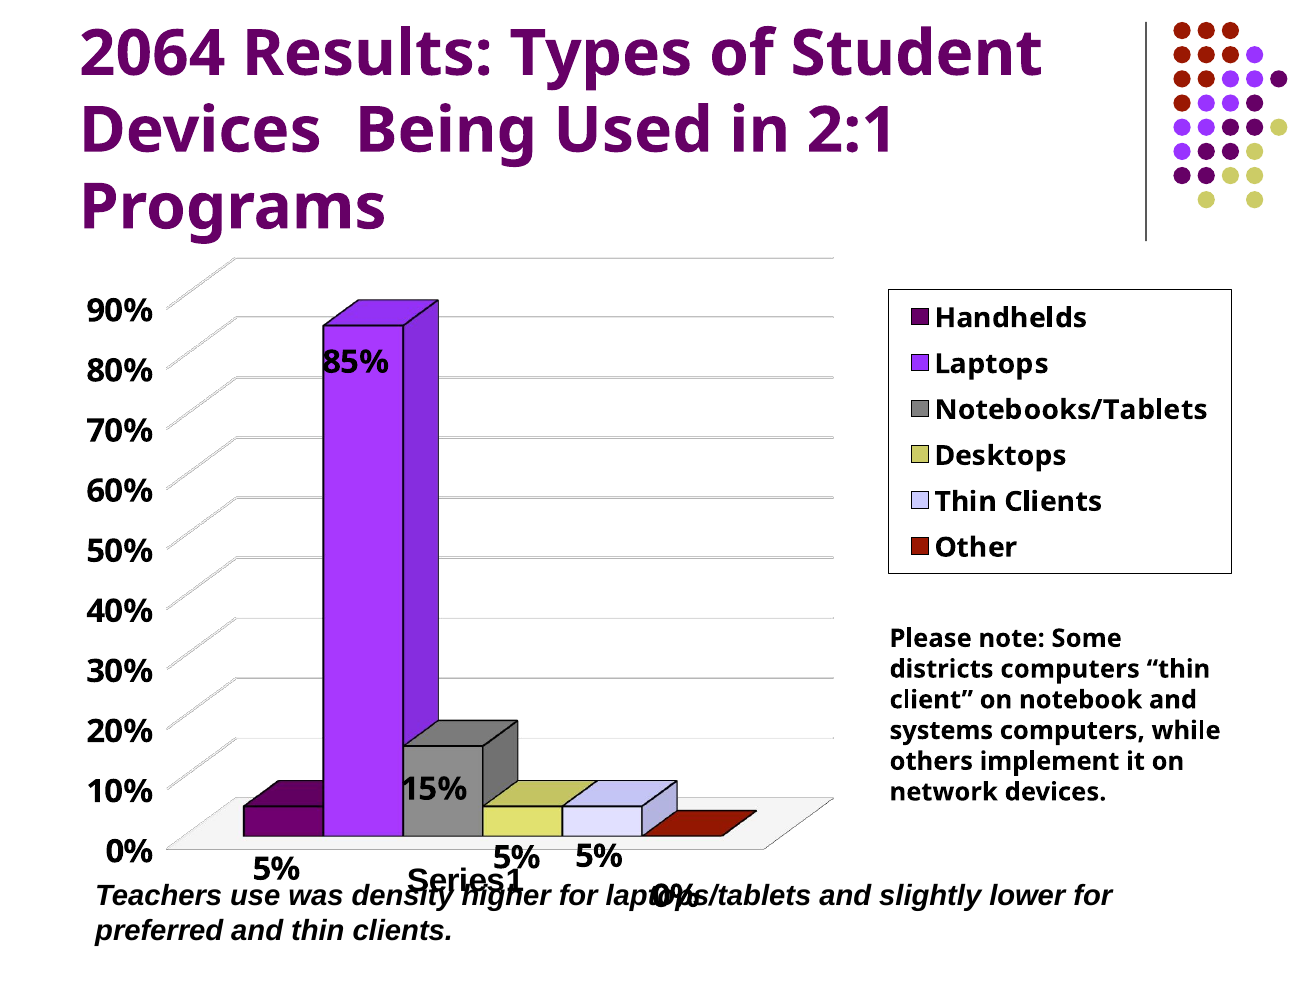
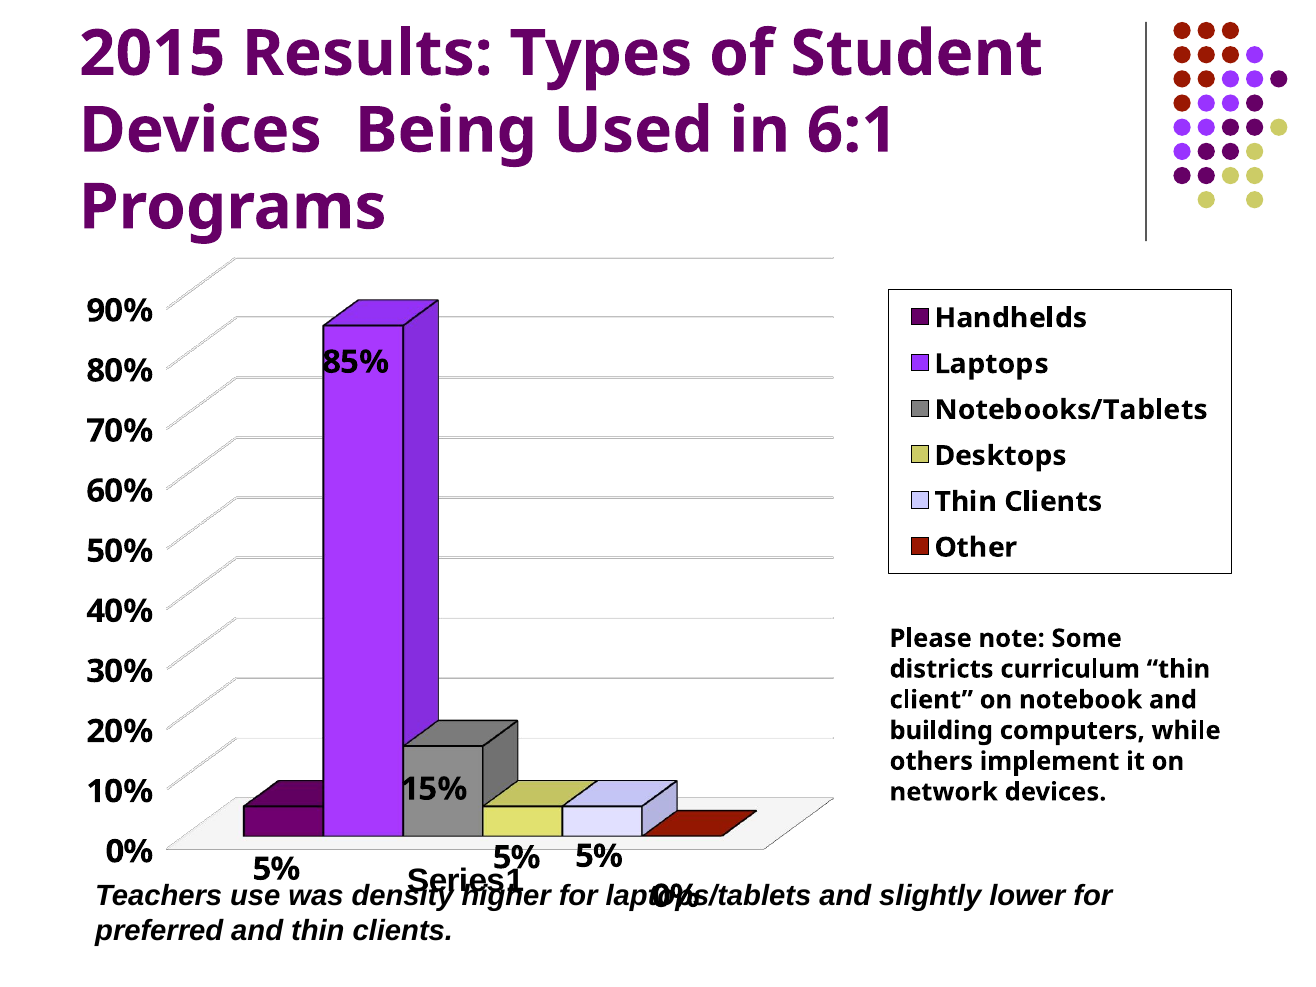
2064: 2064 -> 2015
2:1: 2:1 -> 6:1
districts computers: computers -> curriculum
systems: systems -> building
